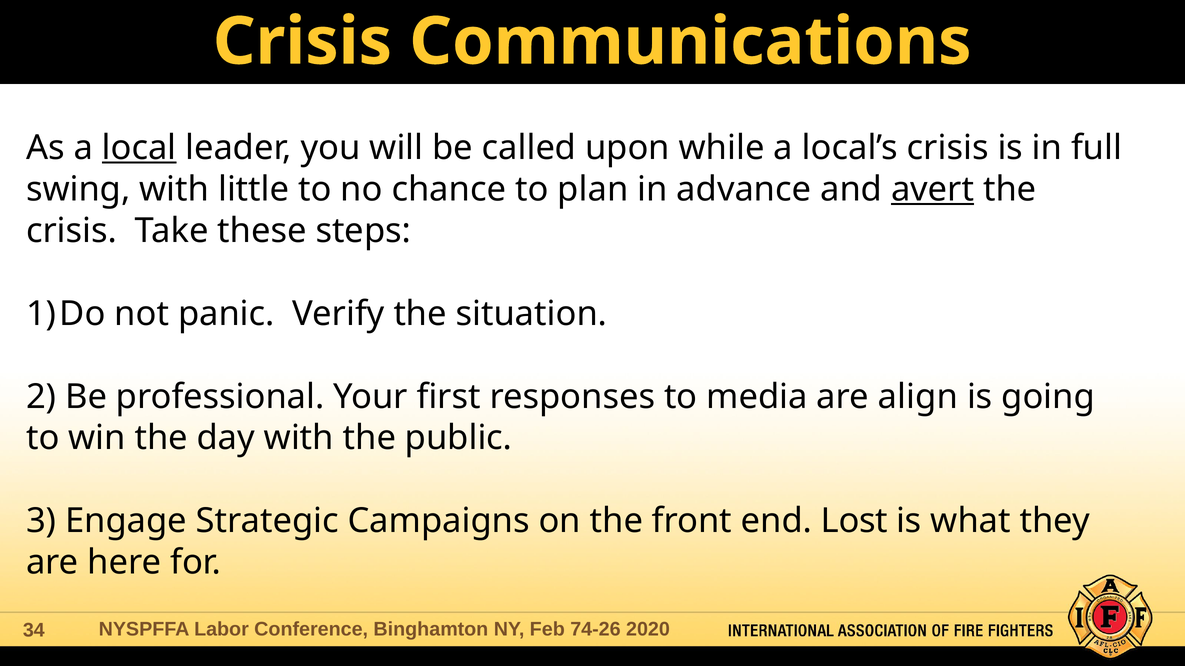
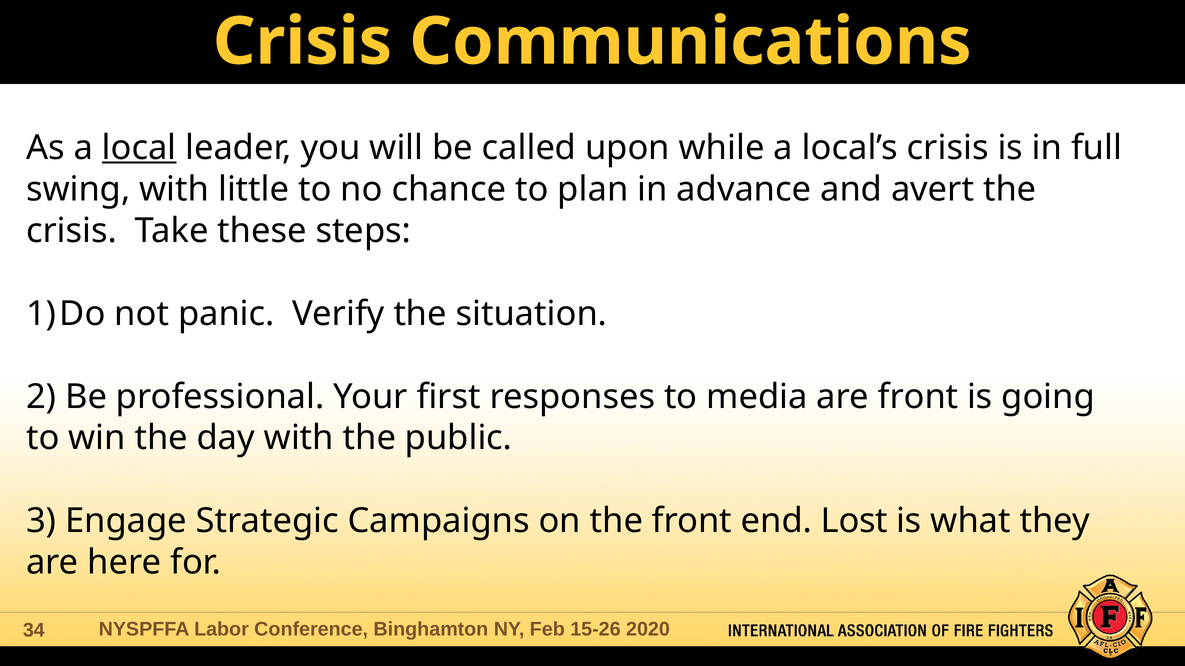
avert underline: present -> none
are align: align -> front
74-26: 74-26 -> 15-26
